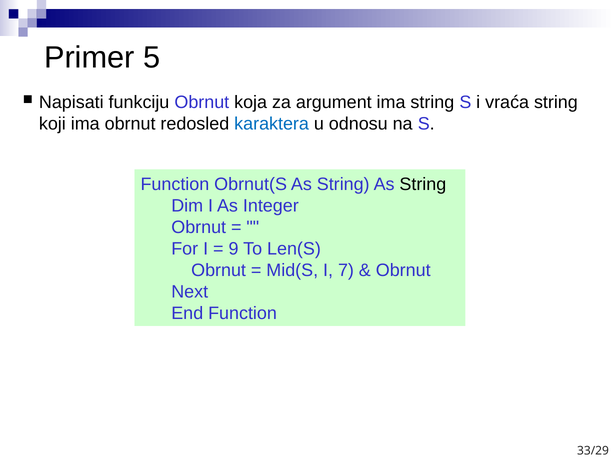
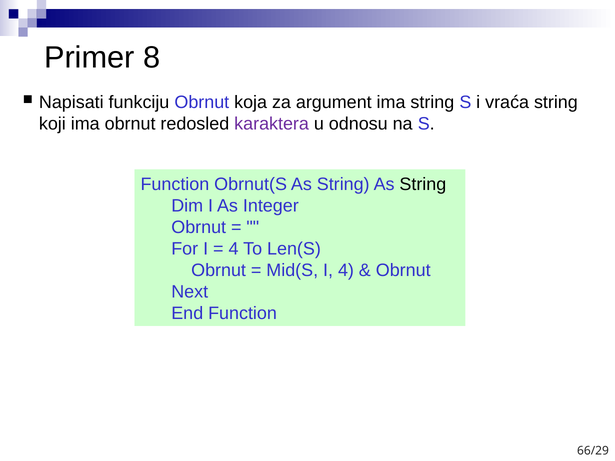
5: 5 -> 8
karaktera colour: blue -> purple
9 at (234, 249): 9 -> 4
I 7: 7 -> 4
33/29: 33/29 -> 66/29
